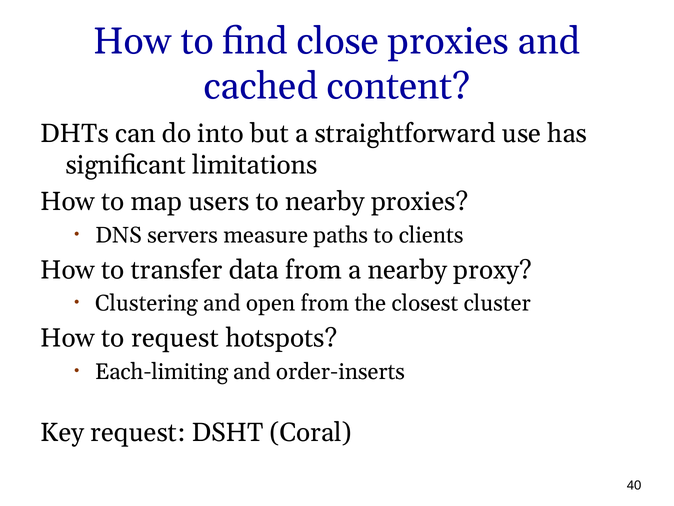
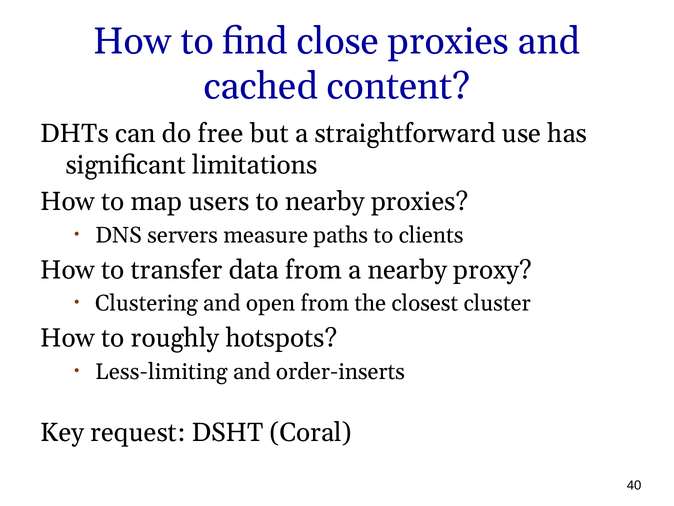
into: into -> free
to request: request -> roughly
Each-limiting: Each-limiting -> Less-limiting
